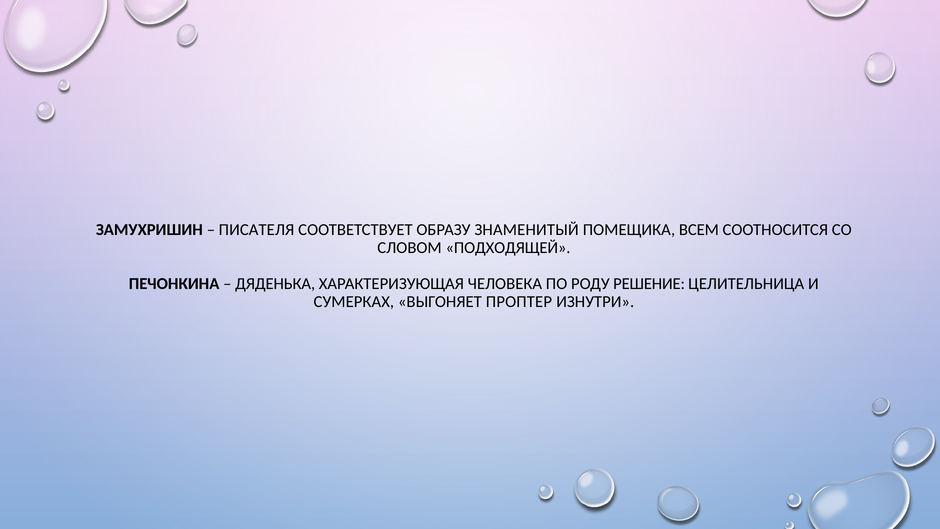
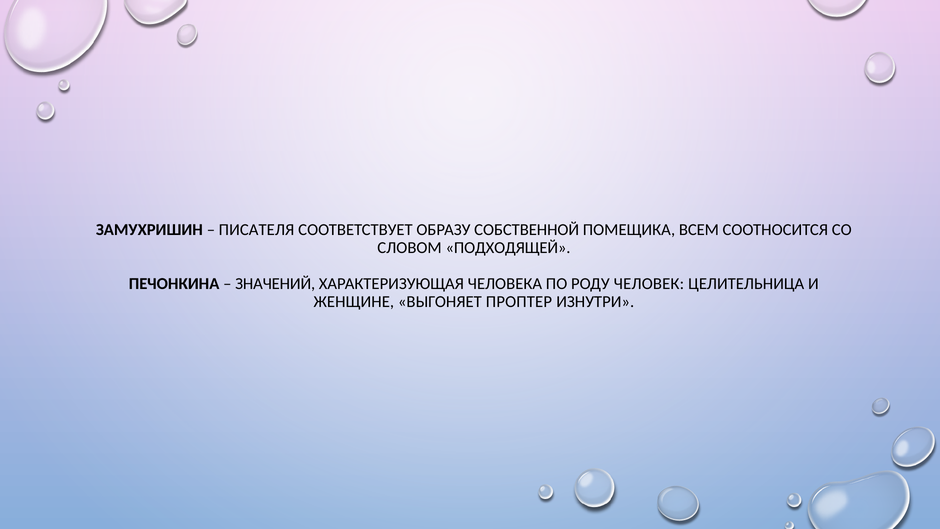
ЗНАМЕНИТЫЙ: ЗНАМЕНИТЫЙ -> СОБСТВЕННОЙ
ДЯДЕНЬКА: ДЯДЕНЬКА -> ЗНАЧЕНИЙ
РЕШЕНИЕ: РЕШЕНИЕ -> ЧЕЛОВЕК
СУМЕРКАХ: СУМЕРКАХ -> ЖЕНЩИНЕ
